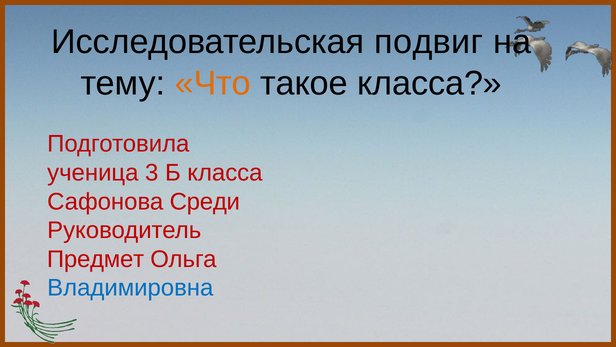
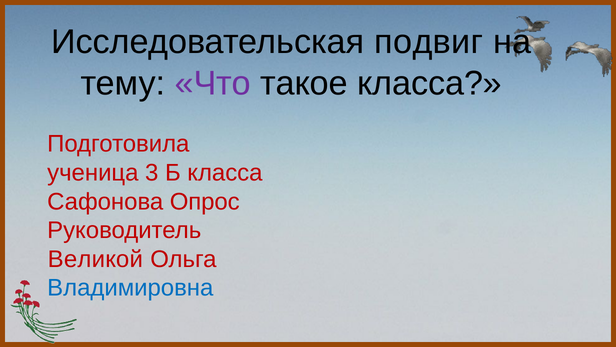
Что colour: orange -> purple
Среди: Среди -> Опрос
Предмет: Предмет -> Великой
